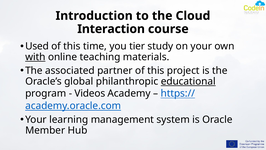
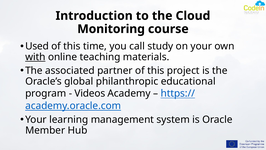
Interaction: Interaction -> Monitoring
tier: tier -> call
educational underline: present -> none
